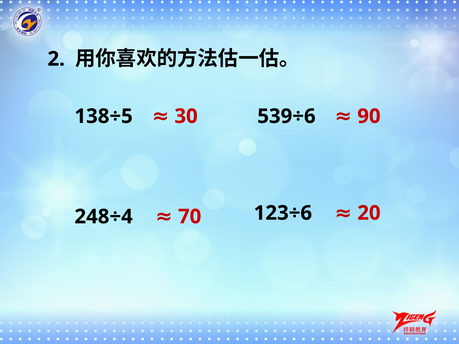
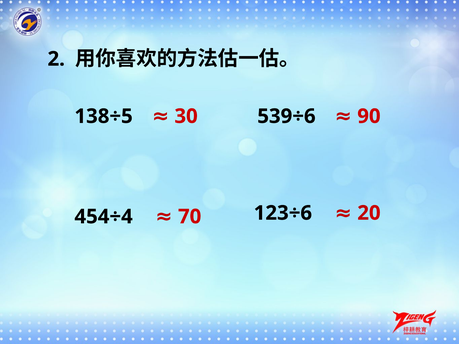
248÷4: 248÷4 -> 454÷4
